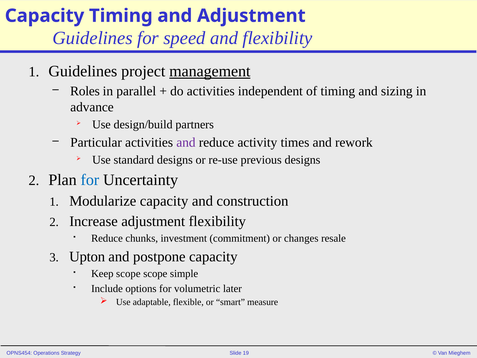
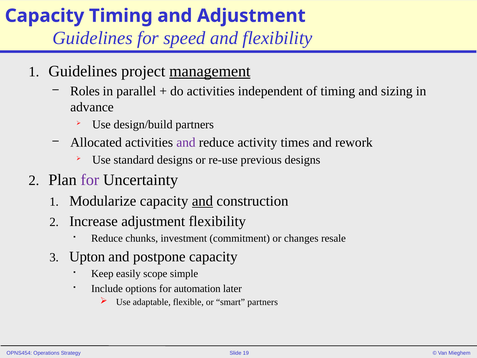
Particular: Particular -> Allocated
for at (90, 180) colour: blue -> purple
and at (202, 201) underline: none -> present
Keep scope: scope -> easily
volumetric: volumetric -> automation
smart measure: measure -> partners
